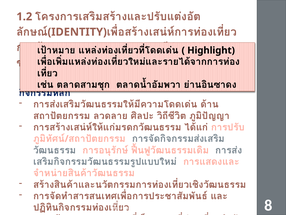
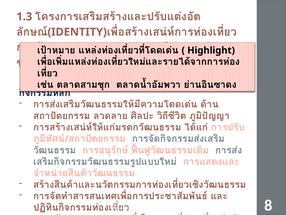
1.2: 1.2 -> 1.3
